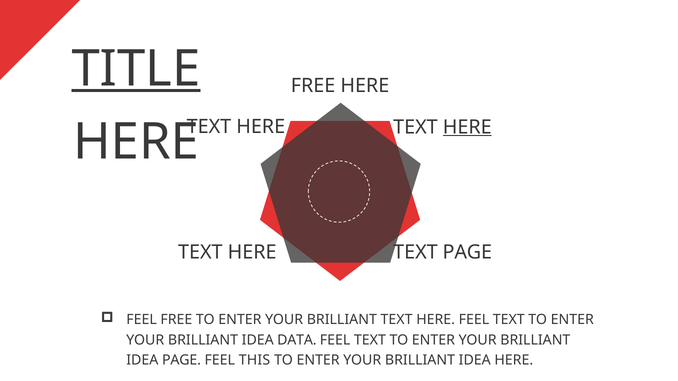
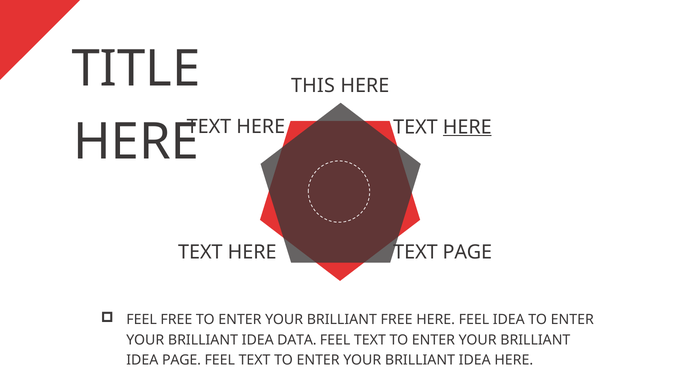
TITLE underline: present -> none
FREE at (313, 86): FREE -> THIS
BRILLIANT TEXT: TEXT -> FREE
HERE FEEL TEXT: TEXT -> IDEA
THIS at (254, 361): THIS -> TEXT
